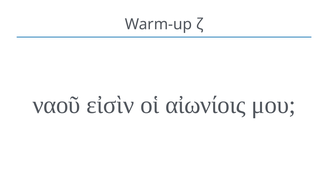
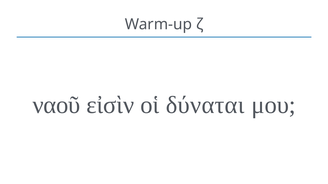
αἰωνίοις: αἰωνίοις -> δύναται
